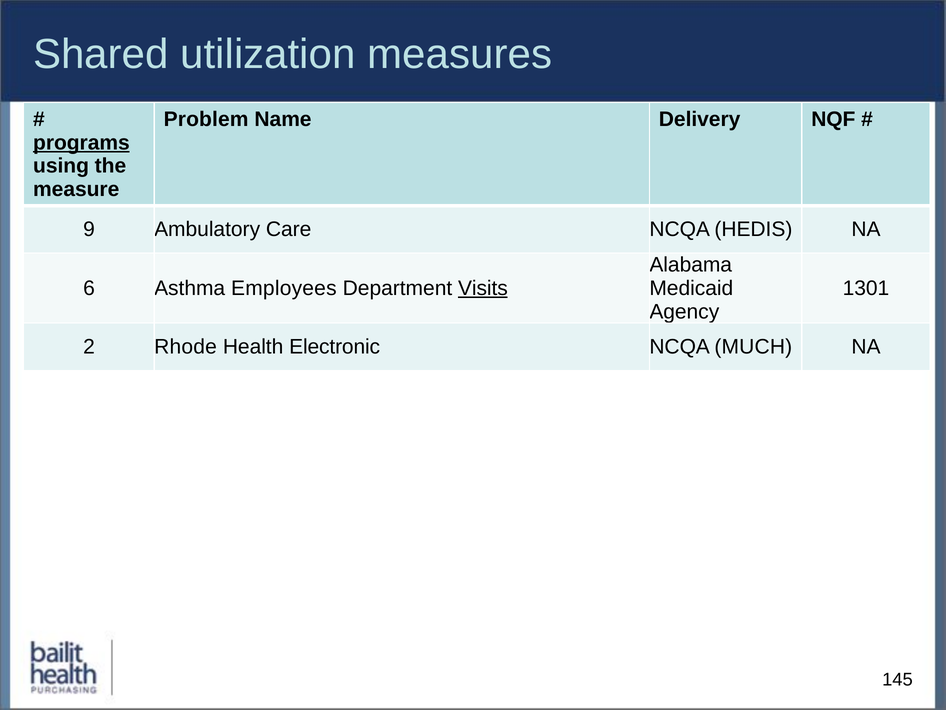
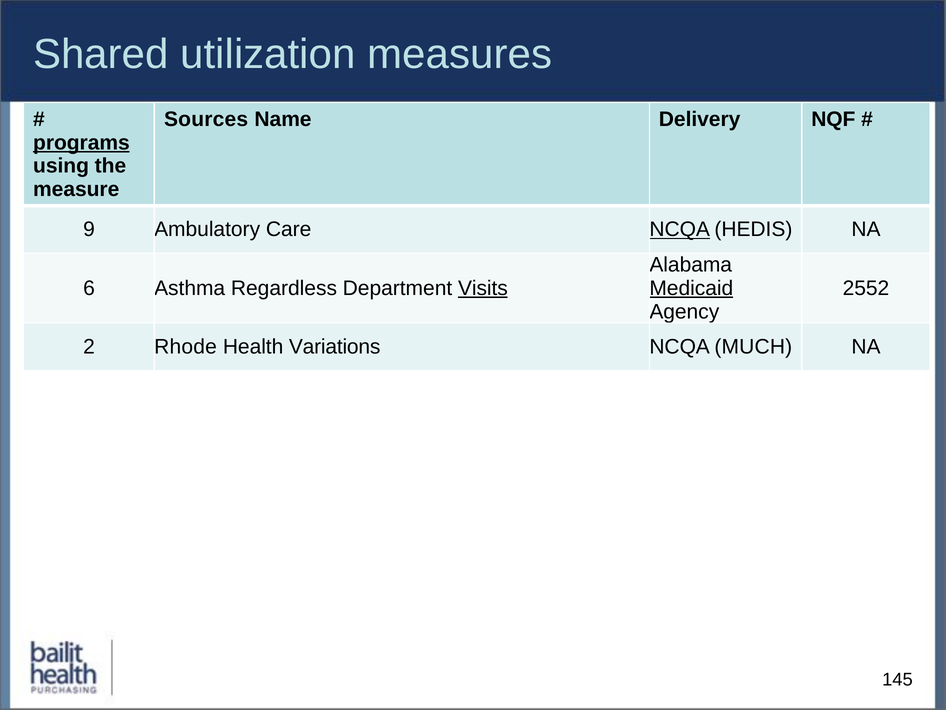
Problem: Problem -> Sources
NCQA at (680, 229) underline: none -> present
Employees: Employees -> Regardless
Medicaid underline: none -> present
1301: 1301 -> 2552
Electronic: Electronic -> Variations
